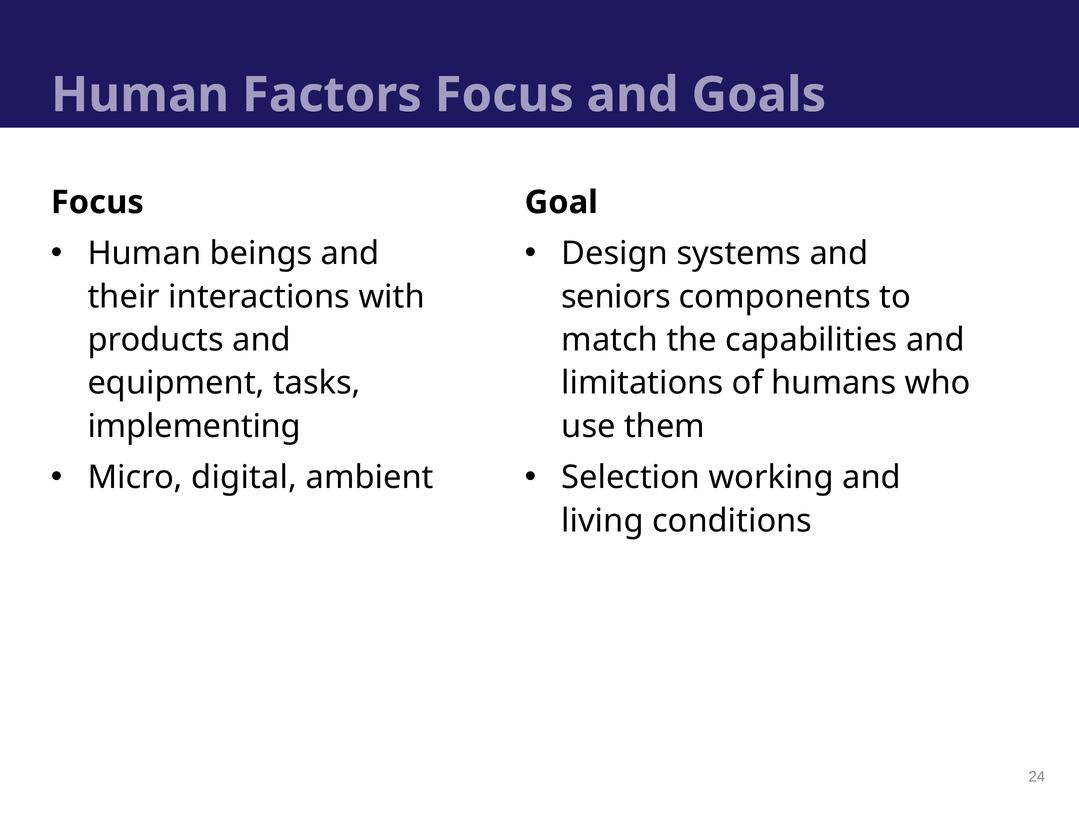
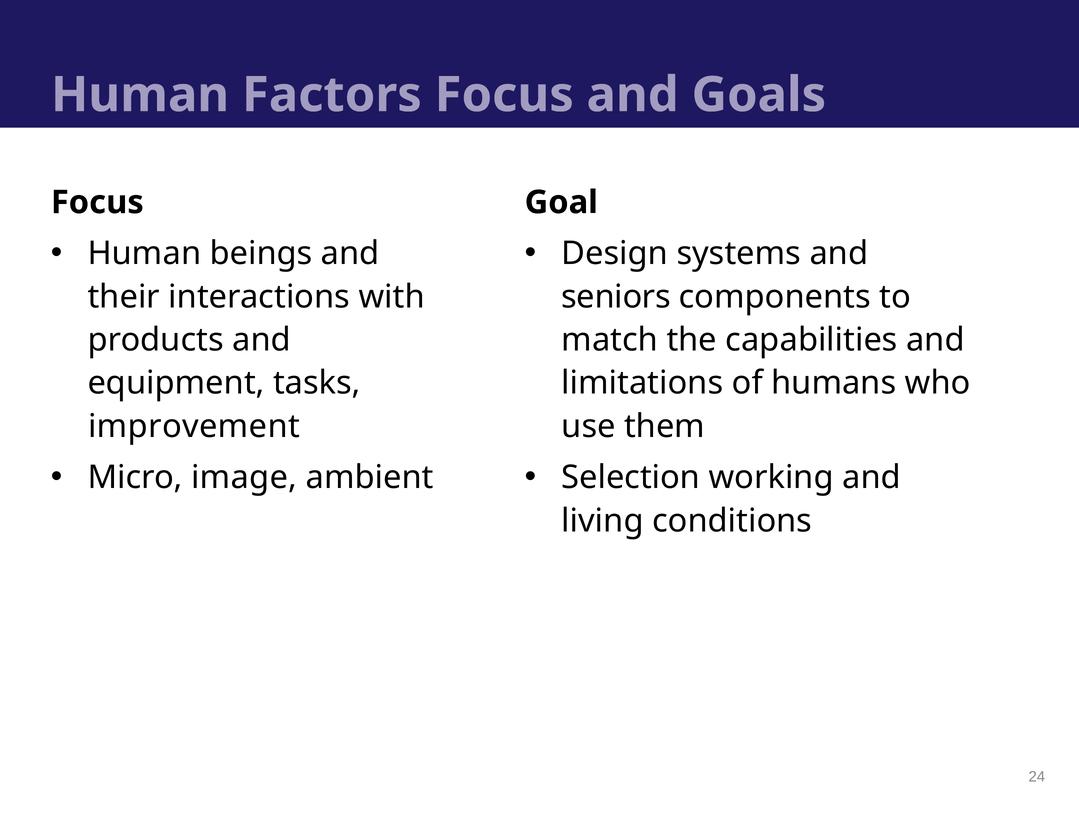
implementing: implementing -> improvement
digital: digital -> image
